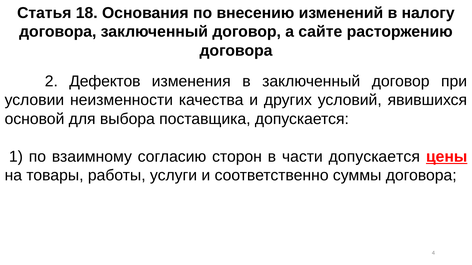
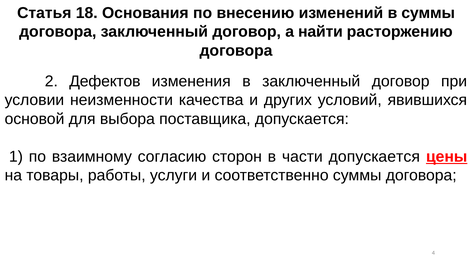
в налогу: налогу -> суммы
сайте: сайте -> найти
